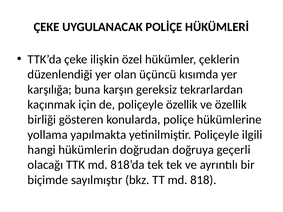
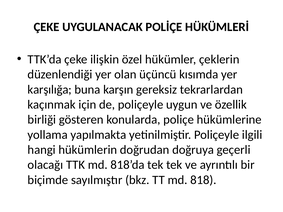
poliçeyle özellik: özellik -> uygun
